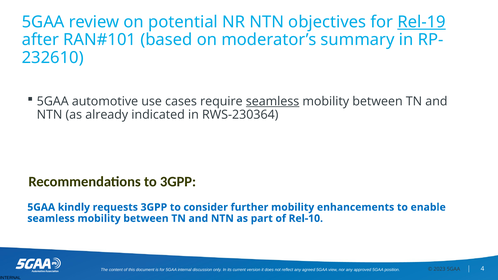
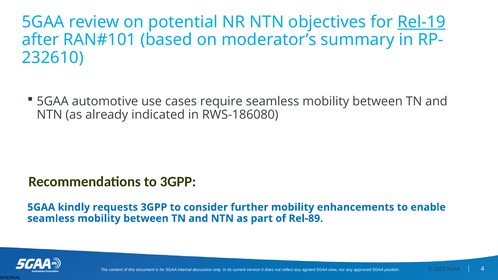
seamless at (273, 101) underline: present -> none
RWS-230364: RWS-230364 -> RWS-186080
Rel-10: Rel-10 -> Rel-89
